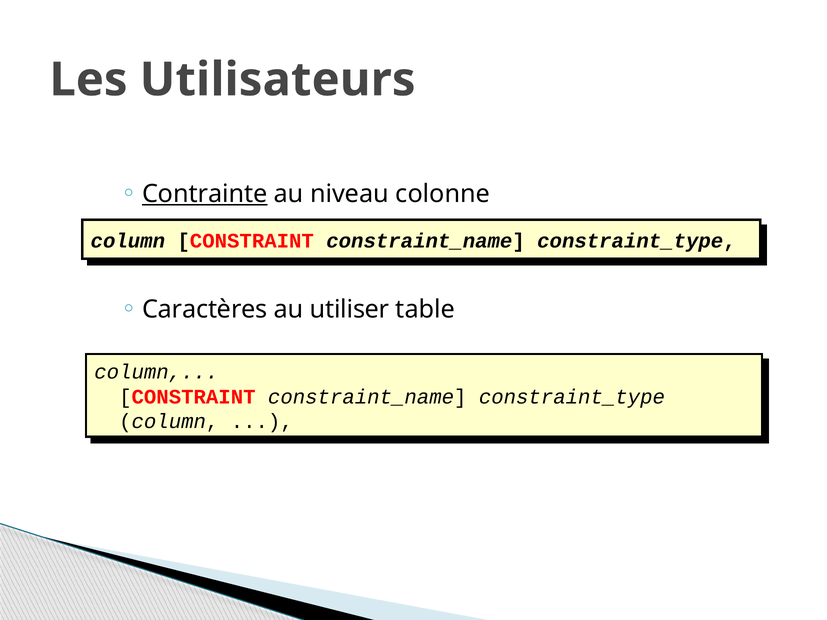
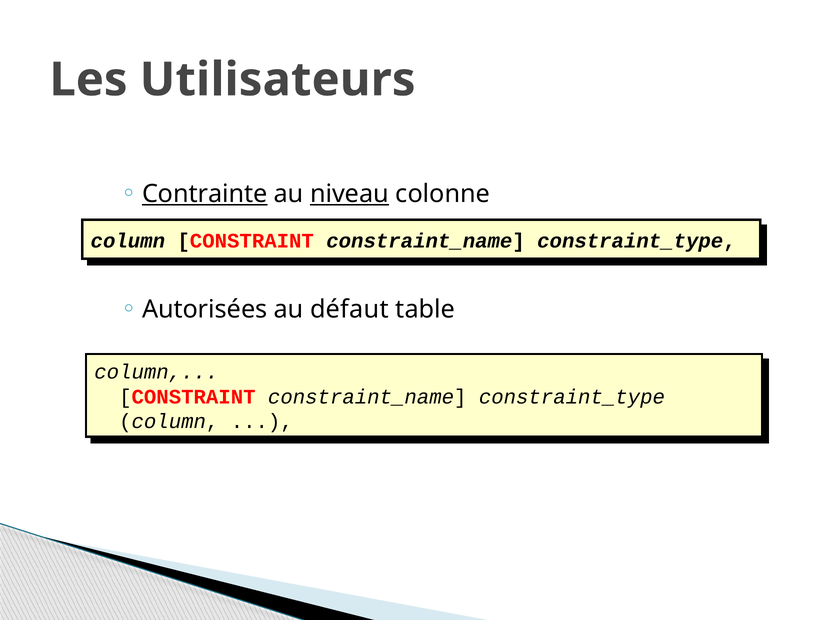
niveau underline: none -> present
Caractères: Caractères -> Autorisées
utiliser: utiliser -> défaut
